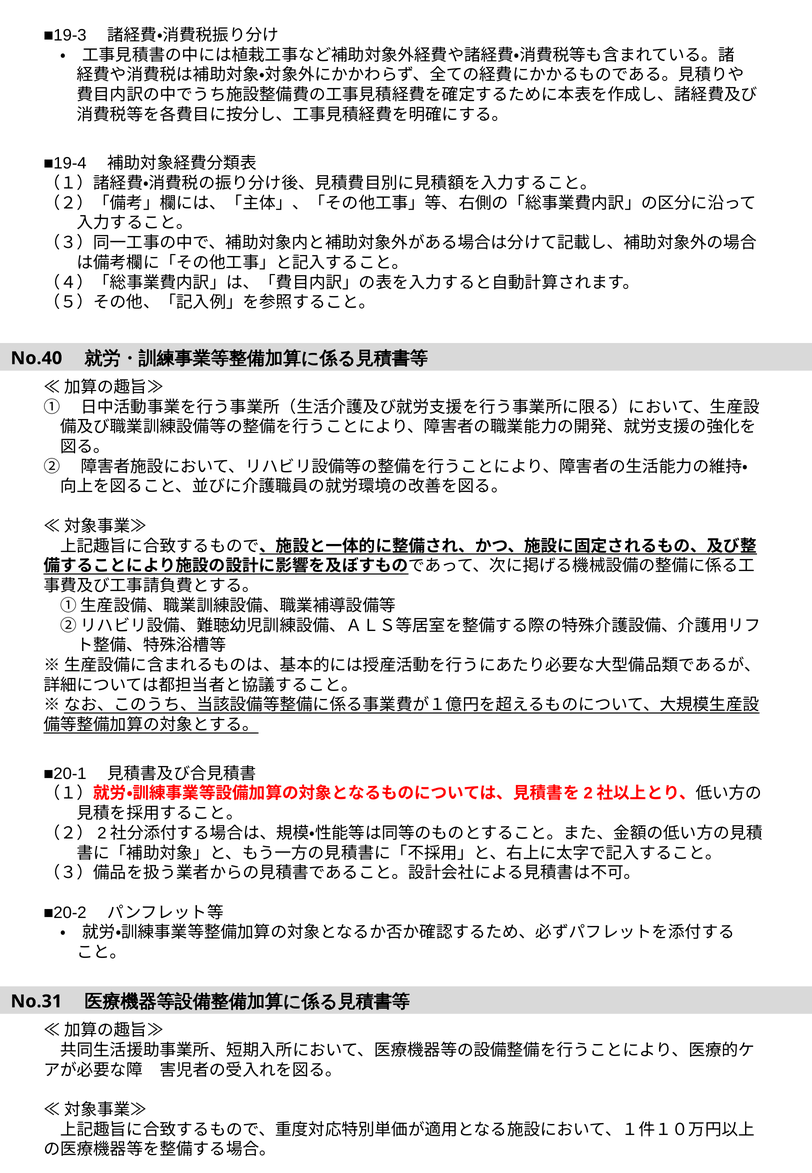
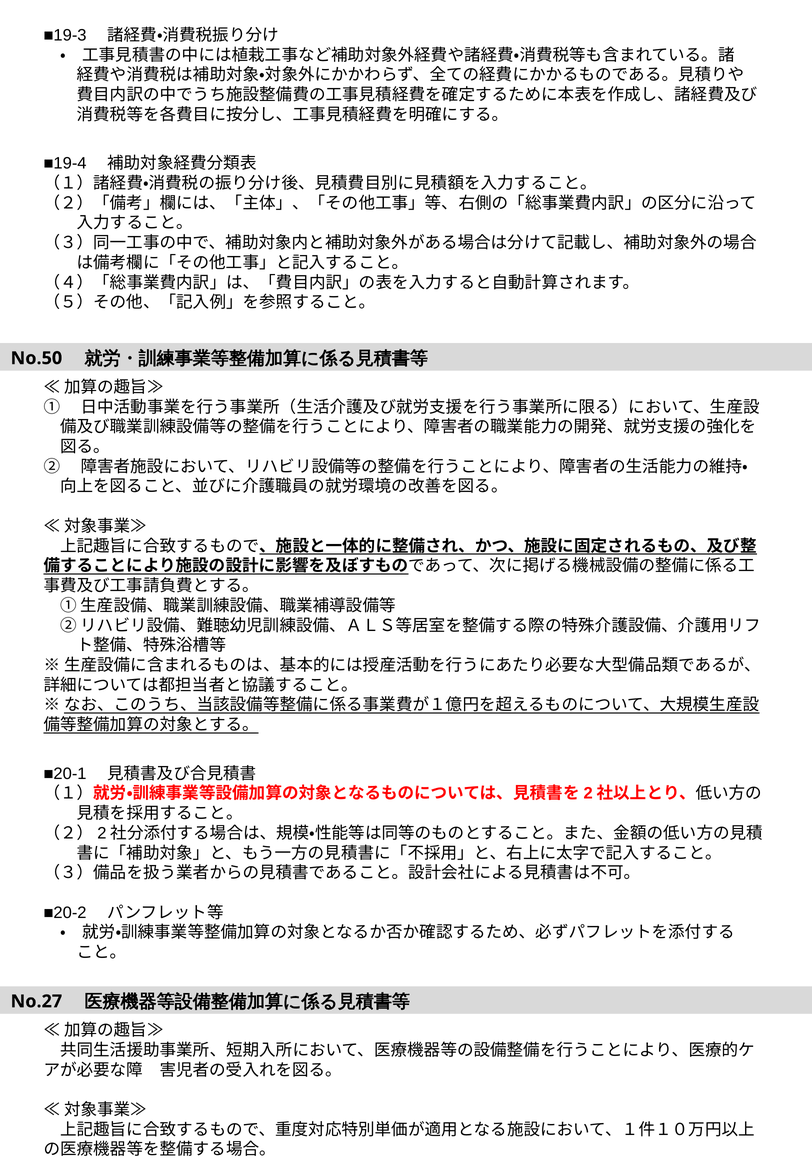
No.40: No.40 -> No.50
No.31: No.31 -> No.27
